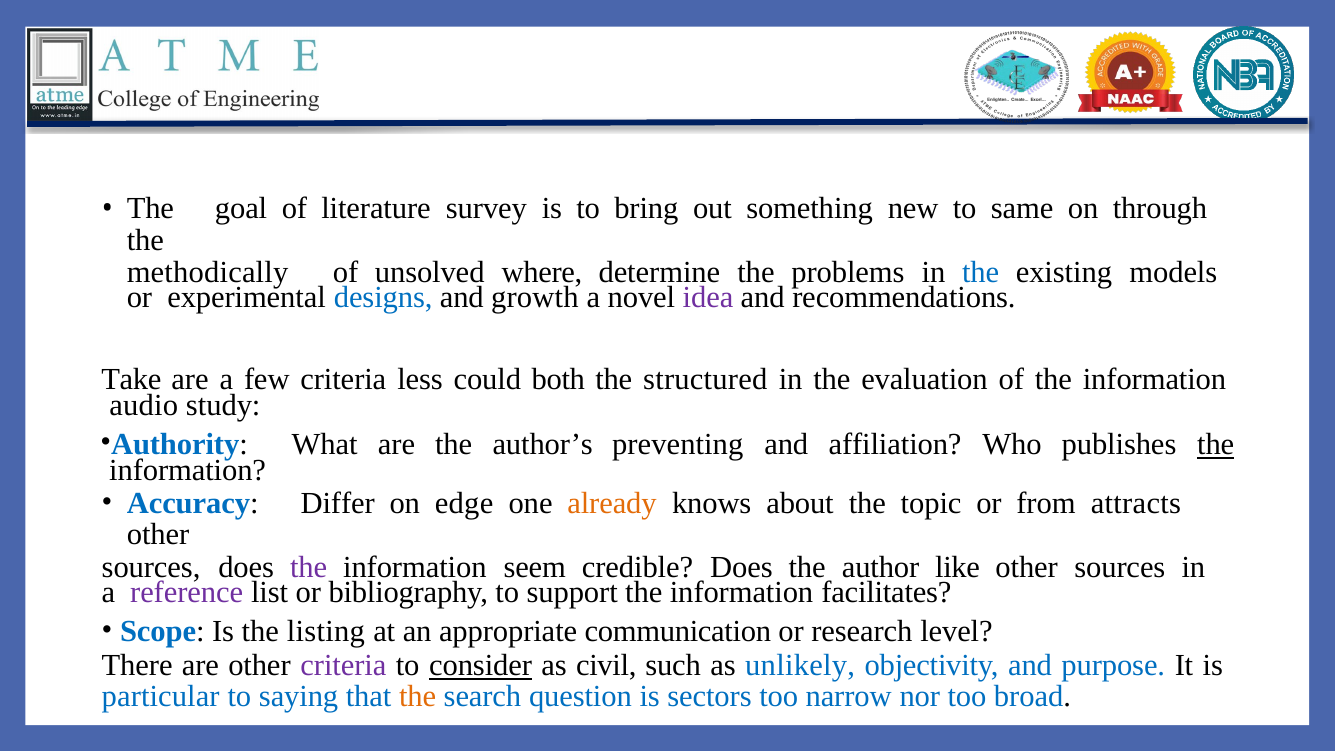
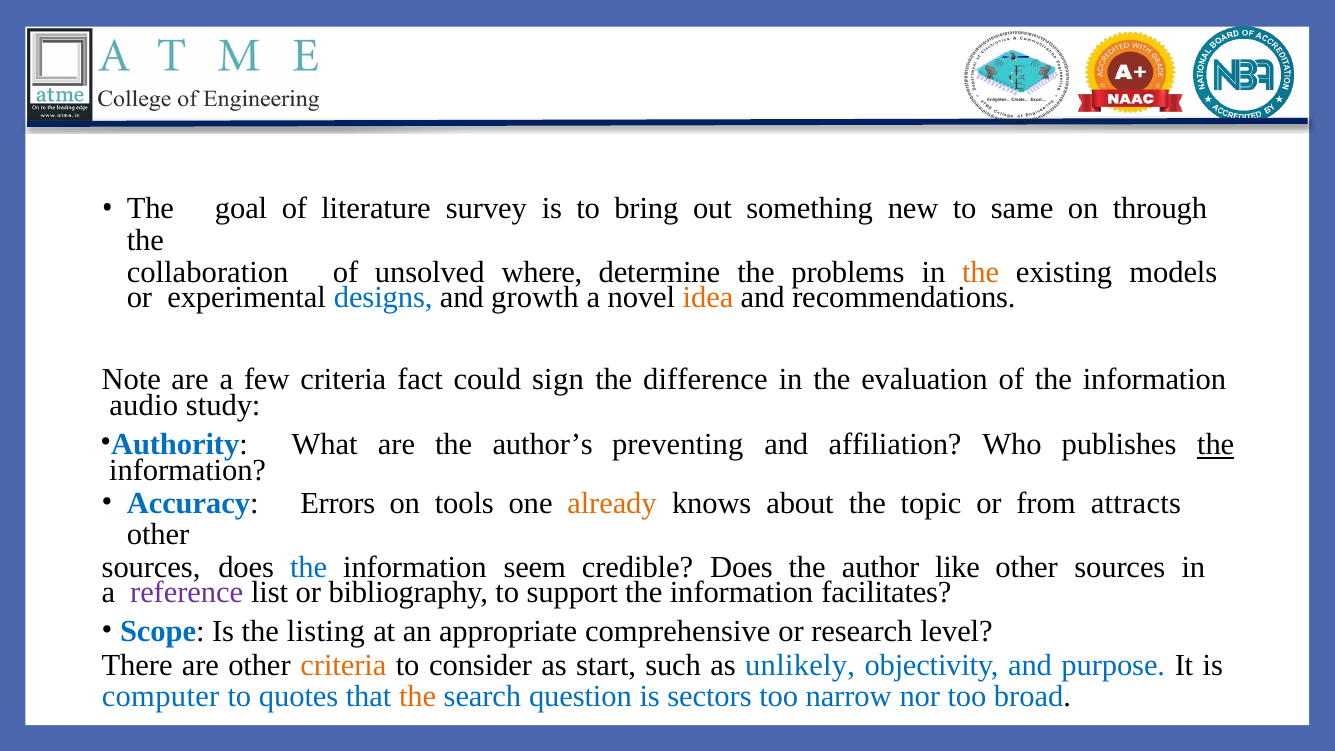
methodically: methodically -> collaboration
the at (981, 272) colour: blue -> orange
idea colour: purple -> orange
Take: Take -> Note
less: less -> fact
both: both -> sign
structured: structured -> difference
Differ: Differ -> Errors
edge: edge -> tools
the at (309, 567) colour: purple -> blue
communication: communication -> comprehensive
criteria at (343, 665) colour: purple -> orange
consider underline: present -> none
civil: civil -> start
particular: particular -> computer
saying: saying -> quotes
